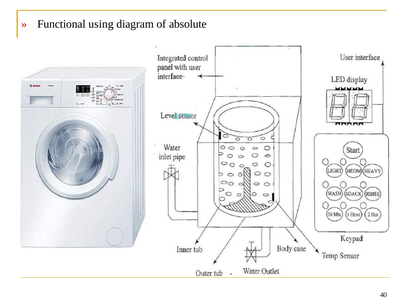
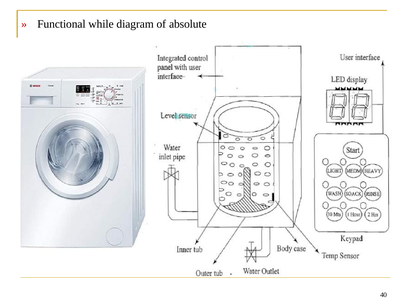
using: using -> while
